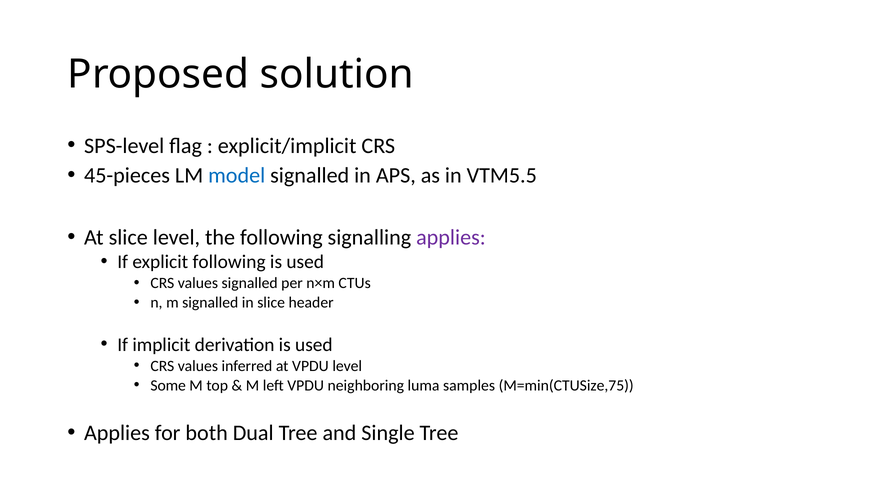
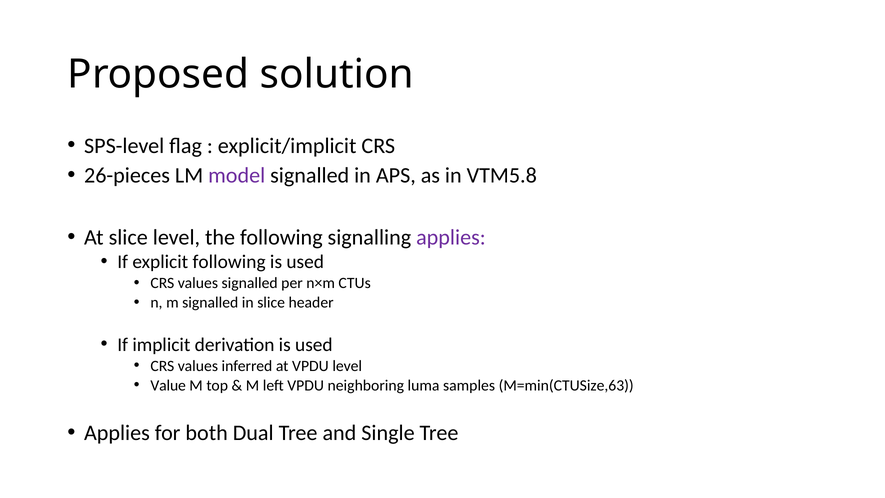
45-pieces: 45-pieces -> 26-pieces
model colour: blue -> purple
VTM5.5: VTM5.5 -> VTM5.8
Some: Some -> Value
M=min(CTUSize,75: M=min(CTUSize,75 -> M=min(CTUSize,63
